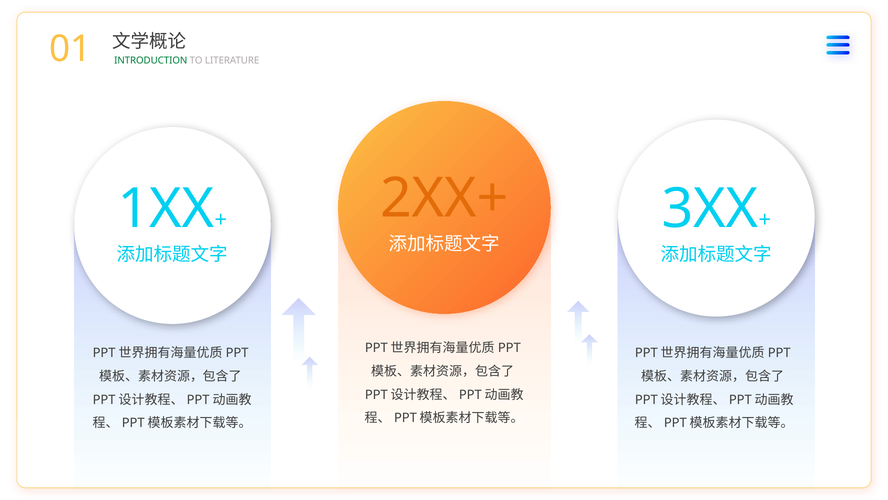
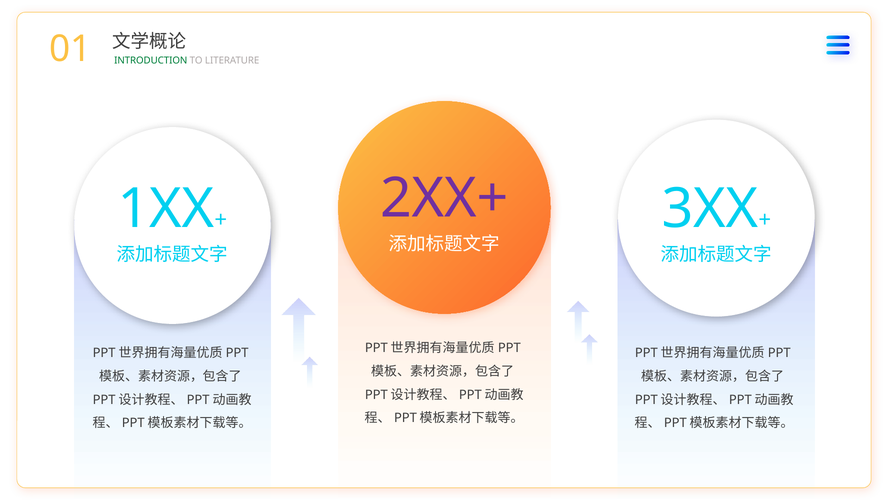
2XX+ colour: orange -> purple
